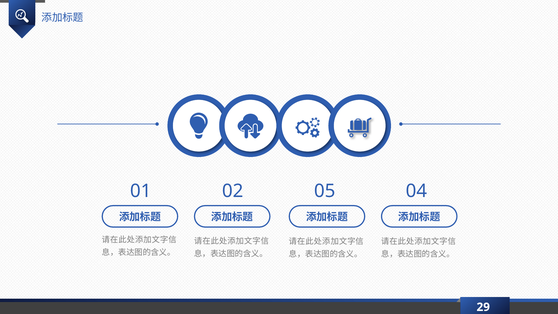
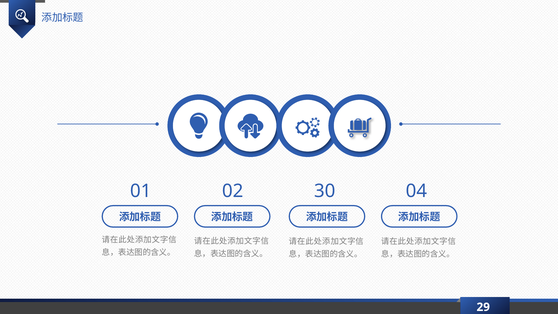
05: 05 -> 30
